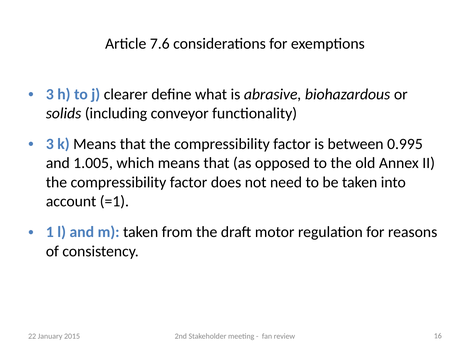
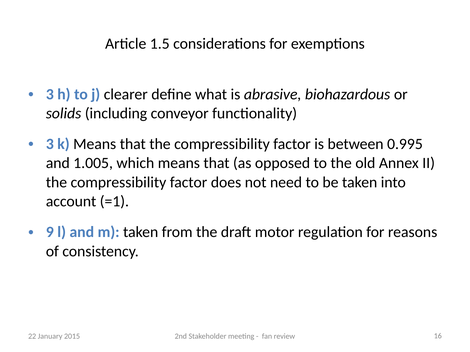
7.6: 7.6 -> 1.5
1: 1 -> 9
